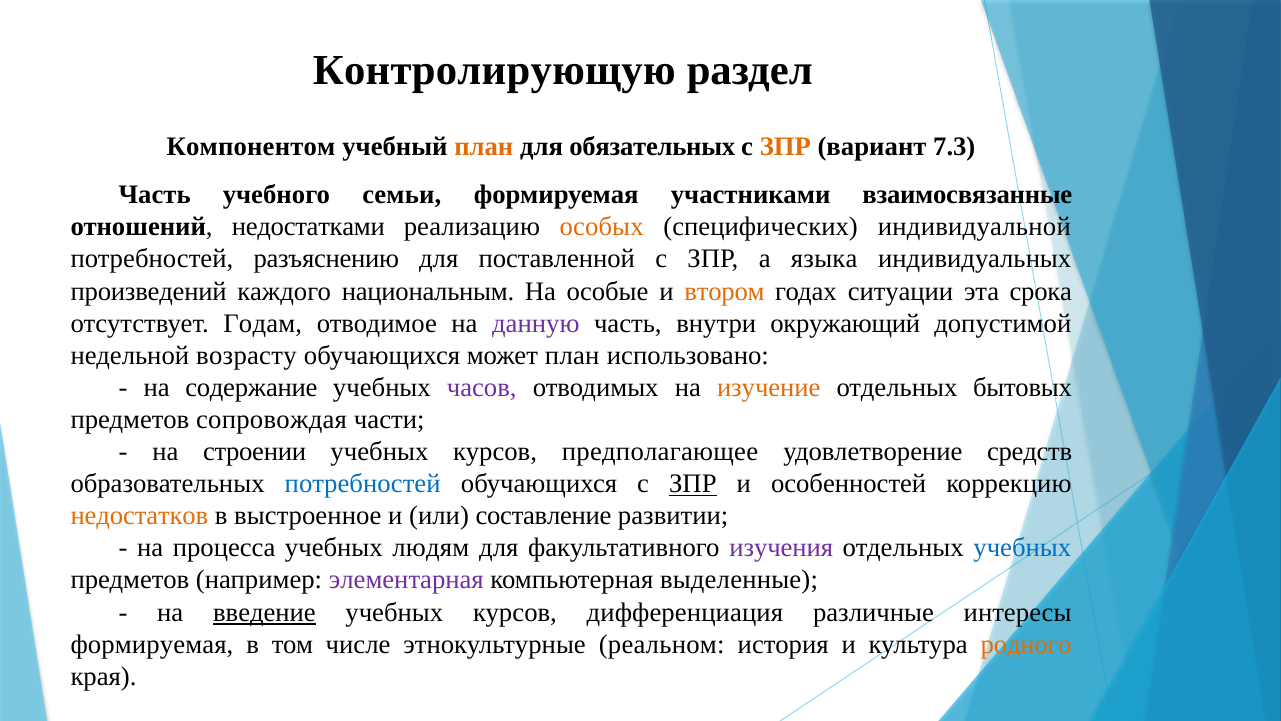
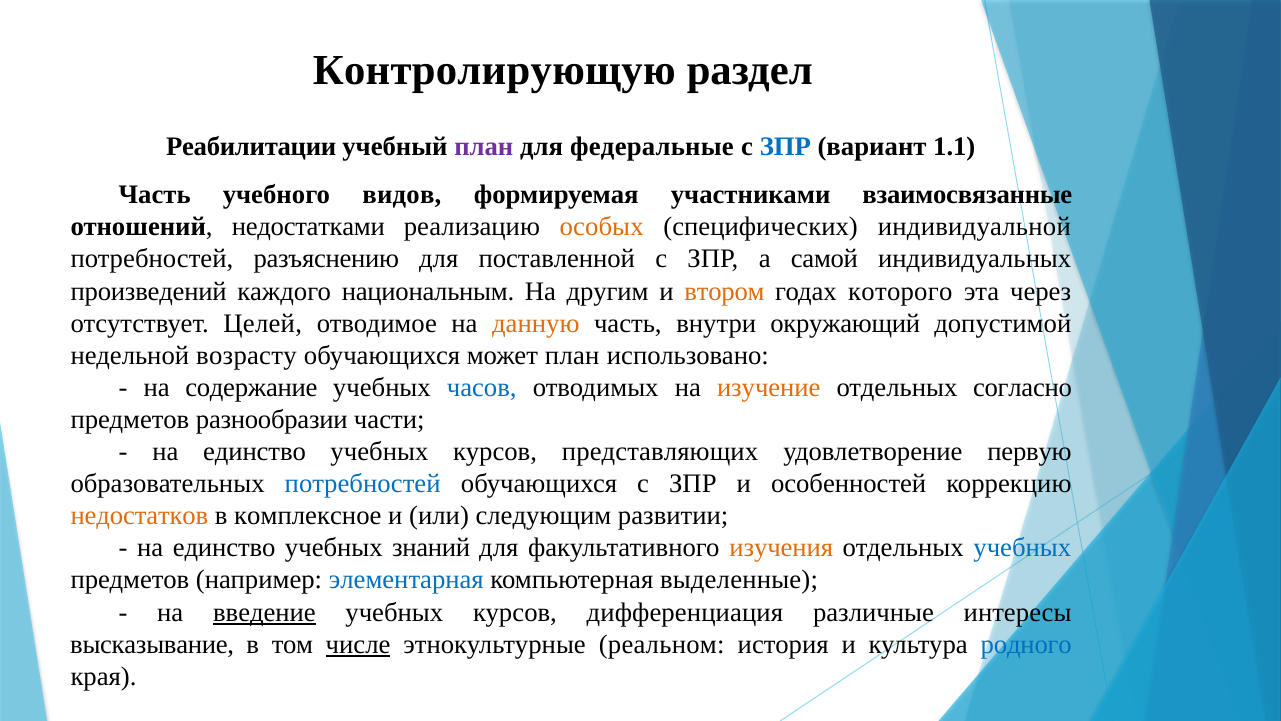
Компонентом: Компонентом -> Реабилитации
план at (484, 147) colour: orange -> purple
обязательных: обязательных -> федеральные
ЗПР at (785, 147) colour: orange -> blue
7.3: 7.3 -> 1.1
семьи: семьи -> видов
языка: языка -> самой
особые: особые -> другим
ситуации: ситуации -> которого
срока: срока -> через
Годам: Годам -> Целей
данную colour: purple -> orange
часов colour: purple -> blue
бытовых: бытовых -> согласно
сопровождая: сопровождая -> разнообразии
строении at (255, 451): строении -> единство
предполагающее: предполагающее -> представляющих
средств: средств -> первую
ЗПР at (693, 484) underline: present -> none
выстроенное: выстроенное -> комплексное
составление: составление -> следующим
процесса at (224, 548): процесса -> единство
людям: людям -> знаний
изучения colour: purple -> orange
элементарная colour: purple -> blue
формируемая at (152, 644): формируемая -> высказывание
числе underline: none -> present
родного colour: orange -> blue
